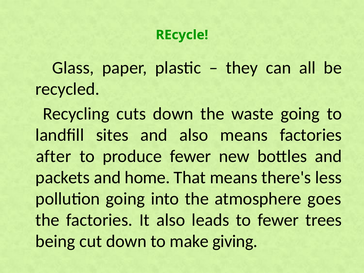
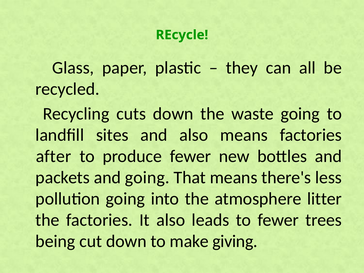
and home: home -> going
goes: goes -> litter
